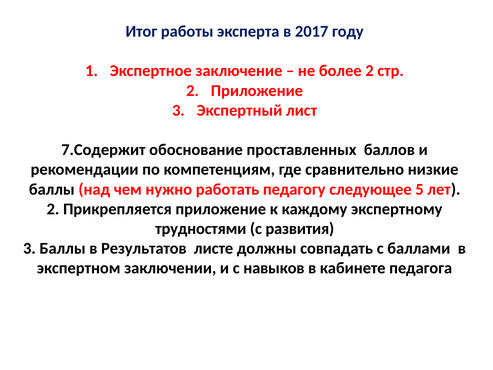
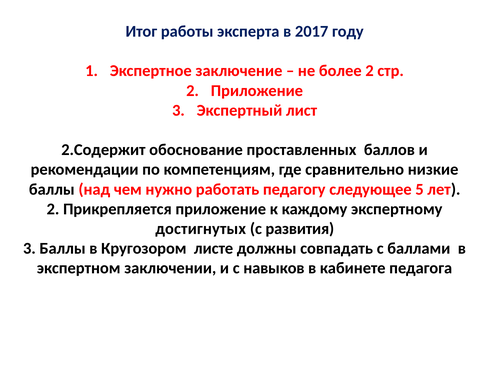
7.Содержит: 7.Содержит -> 2.Содержит
трудностями: трудностями -> достигнутых
Результатов: Результатов -> Кругозором
